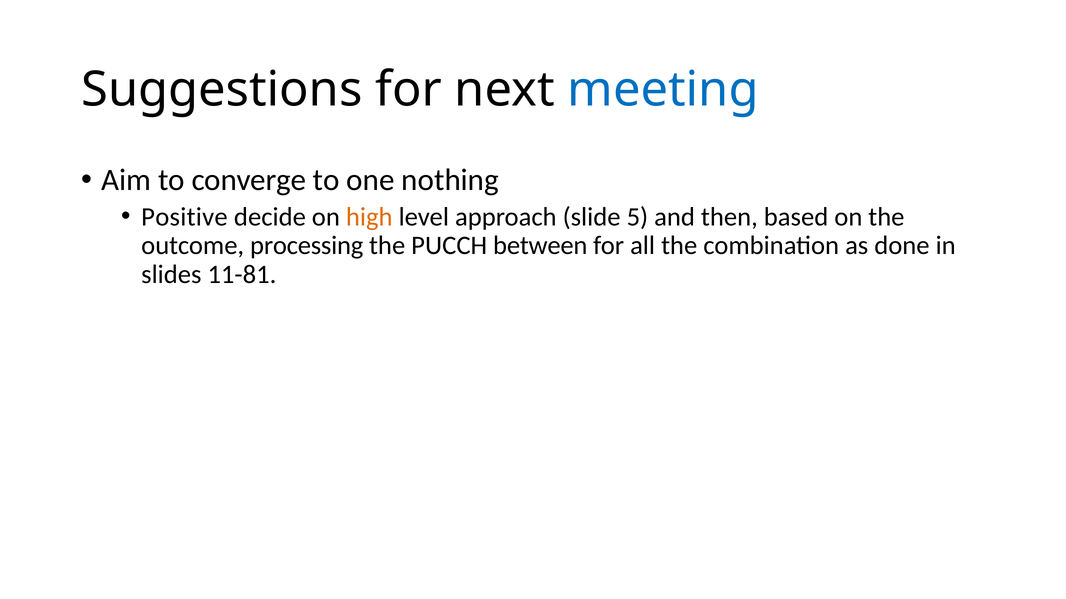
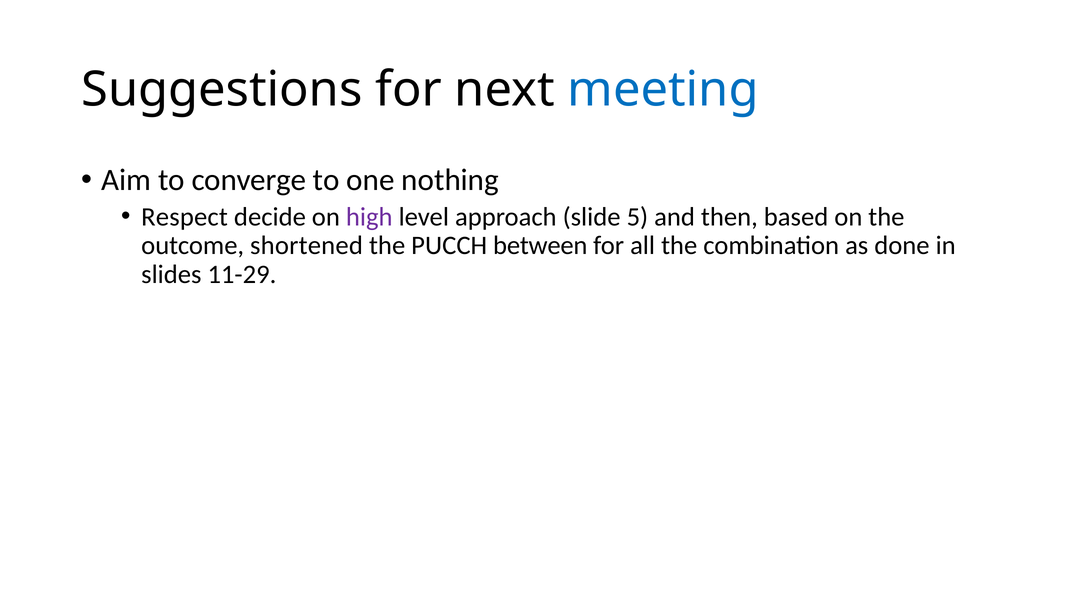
Positive: Positive -> Respect
high colour: orange -> purple
processing: processing -> shortened
11-81: 11-81 -> 11-29
